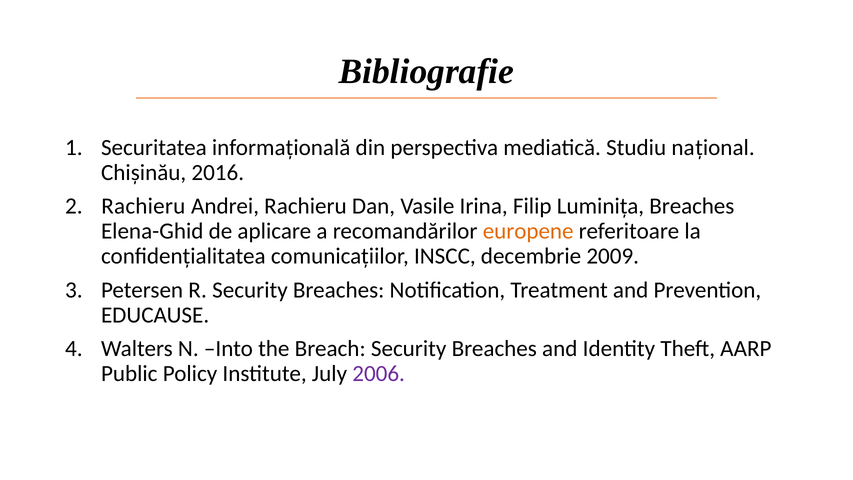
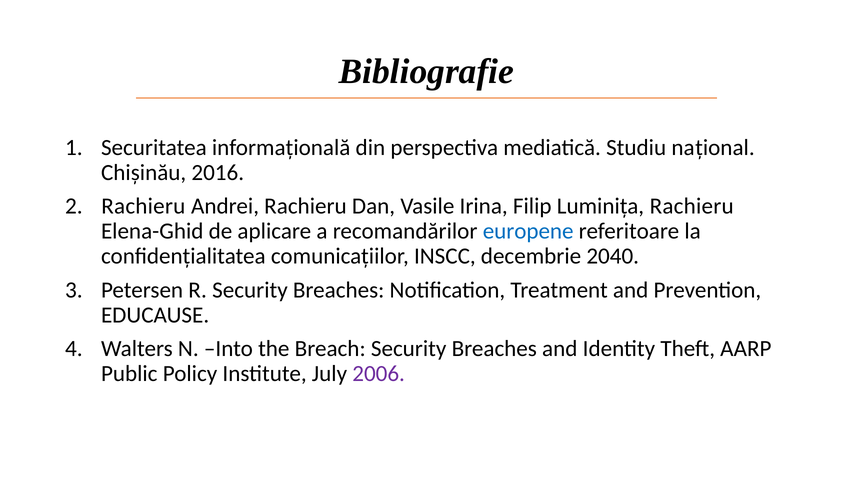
Luminiţa Breaches: Breaches -> Rachieru
europene colour: orange -> blue
2009: 2009 -> 2040
